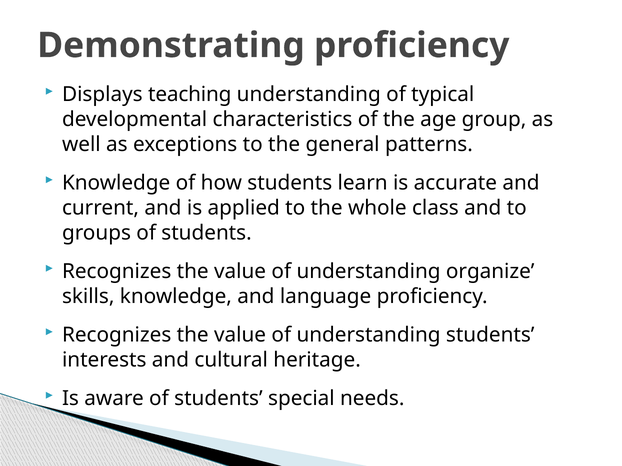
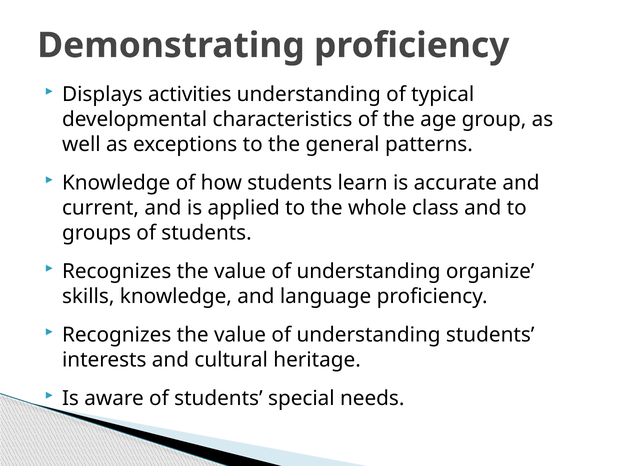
teaching: teaching -> activities
